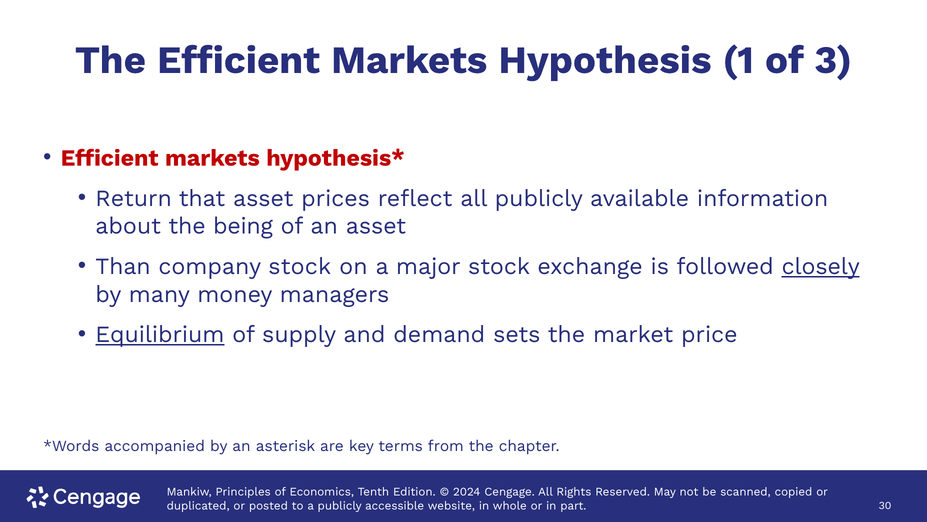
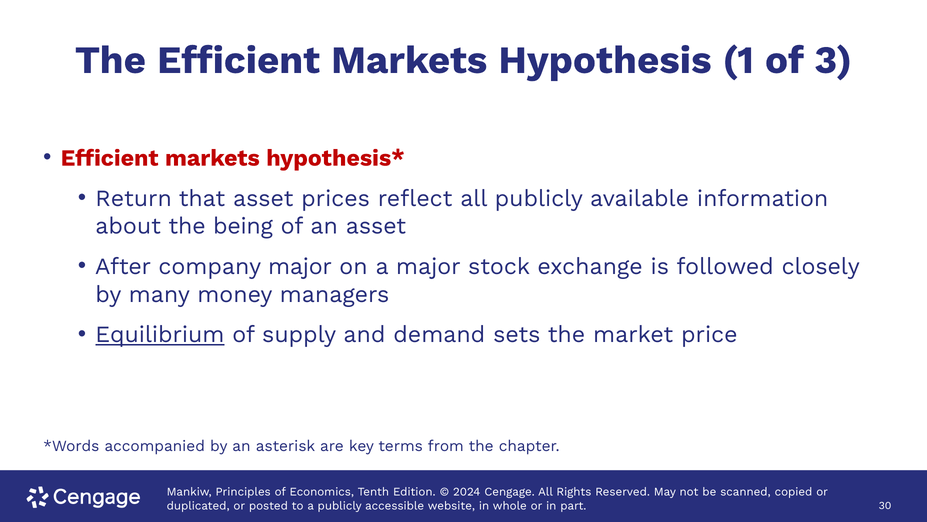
Than: Than -> After
company stock: stock -> major
closely underline: present -> none
